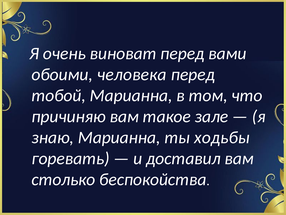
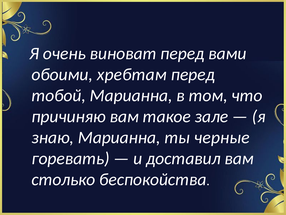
человека: человека -> хребтам
ходьбы: ходьбы -> черные
